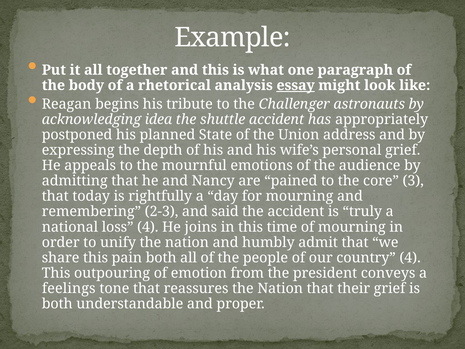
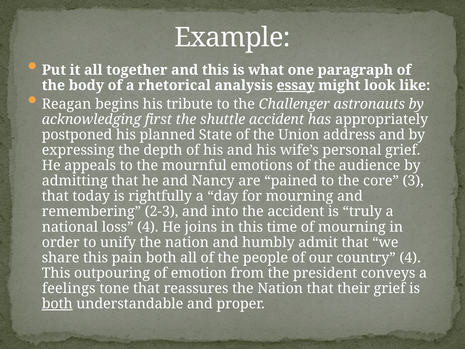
idea: idea -> first
said: said -> into
both at (57, 304) underline: none -> present
